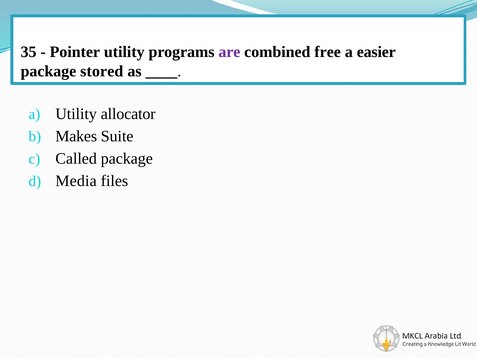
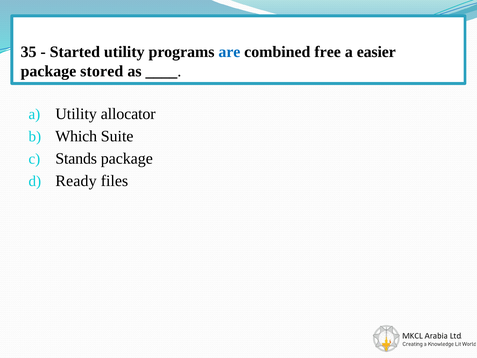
Pointer: Pointer -> Started
are colour: purple -> blue
Makes: Makes -> Which
Called: Called -> Stands
Media: Media -> Ready
